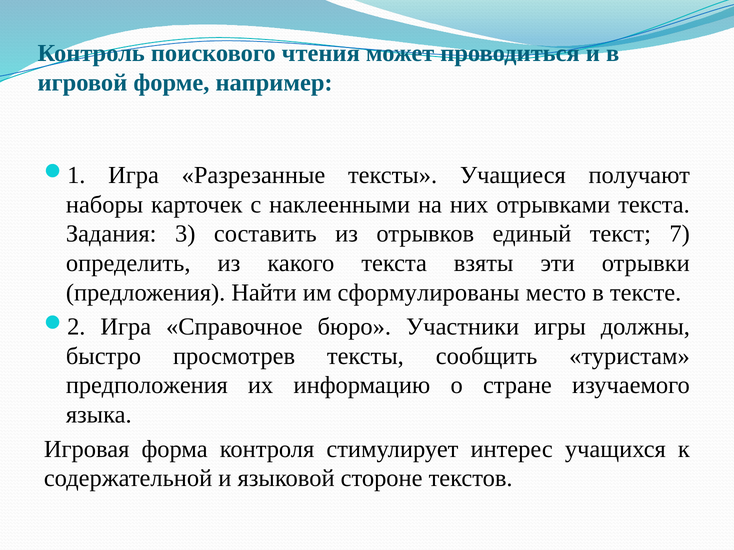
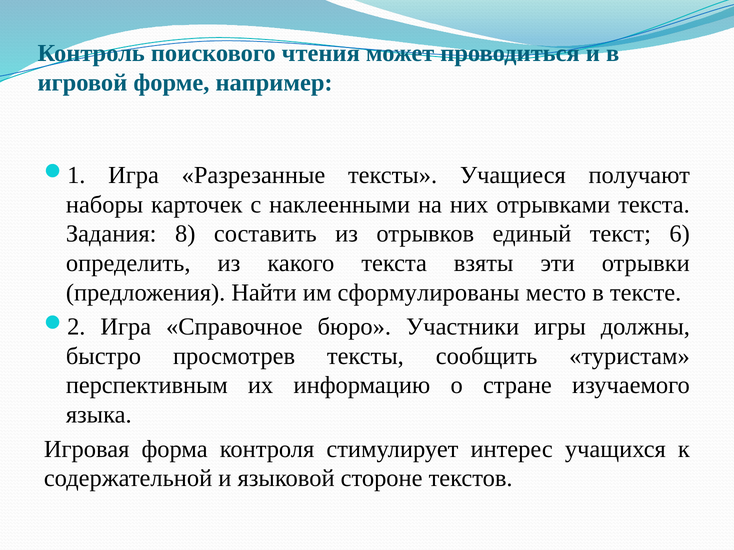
3: 3 -> 8
7: 7 -> 6
предположения: предположения -> перспективным
